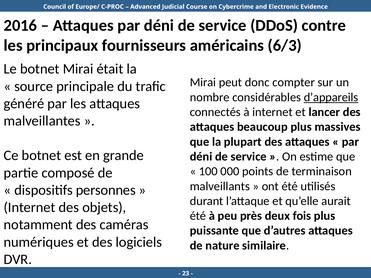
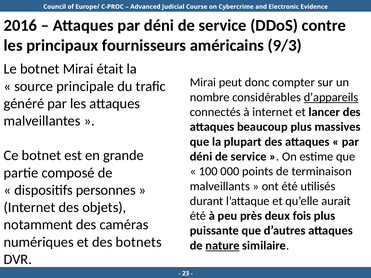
6/3: 6/3 -> 9/3
logiciels: logiciels -> botnets
nature underline: none -> present
